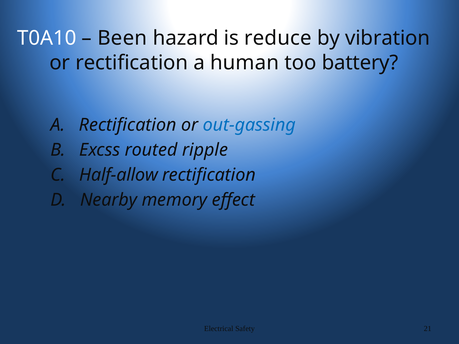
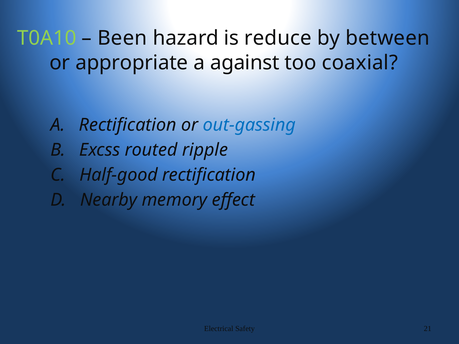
T0A10 colour: white -> light green
vibration: vibration -> between
or rectification: rectification -> appropriate
human: human -> against
battery: battery -> coaxial
Half-allow: Half-allow -> Half-good
